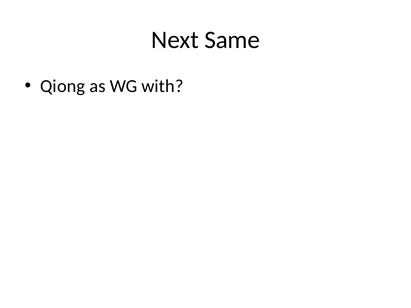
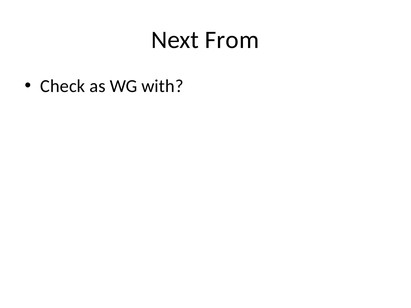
Same: Same -> From
Qiong: Qiong -> Check
